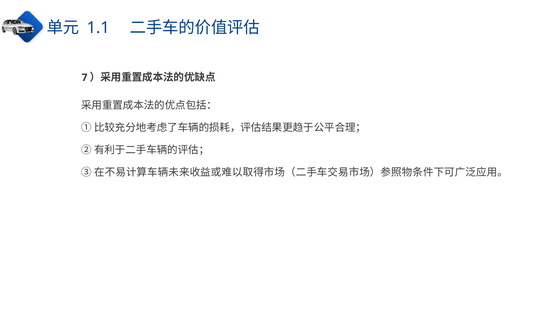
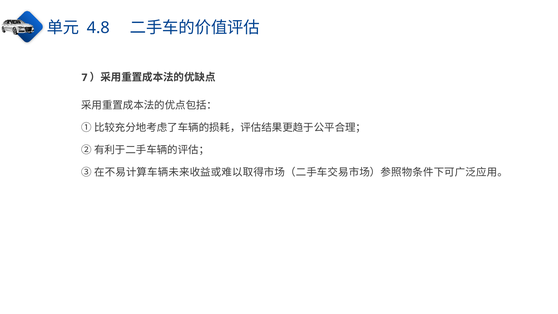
1.1: 1.1 -> 4.8
